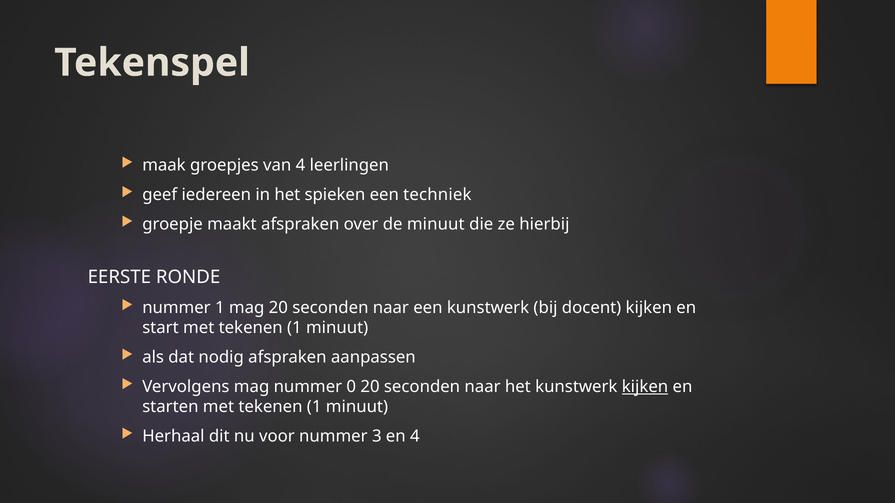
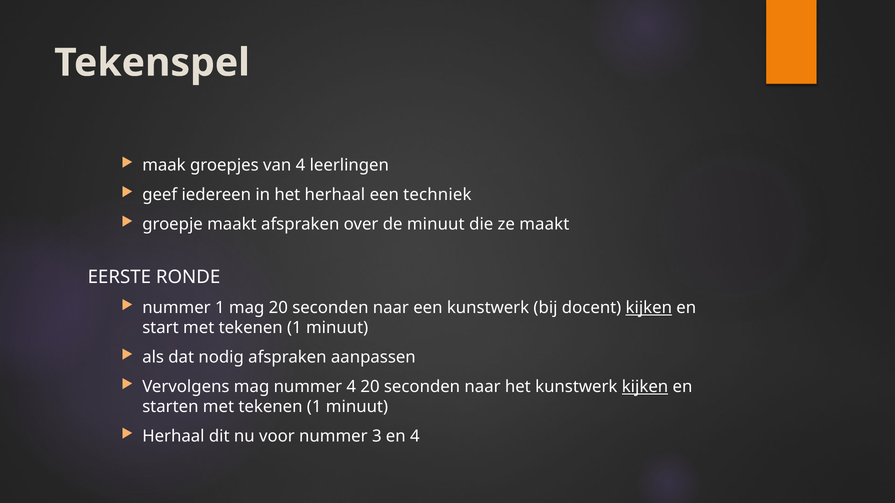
het spieken: spieken -> herhaal
ze hierbij: hierbij -> maakt
kijken at (649, 308) underline: none -> present
nummer 0: 0 -> 4
